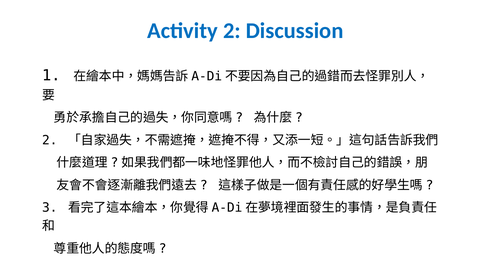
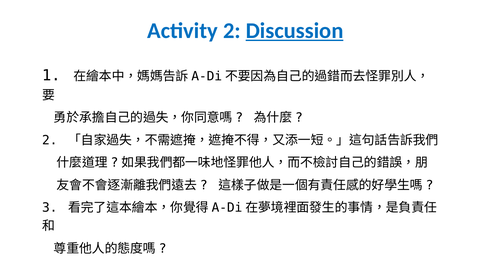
Discussion underline: none -> present
